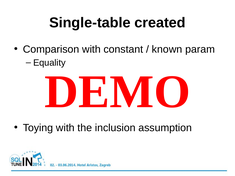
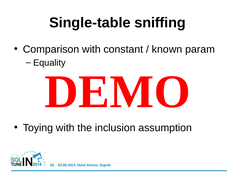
created: created -> sniffing
